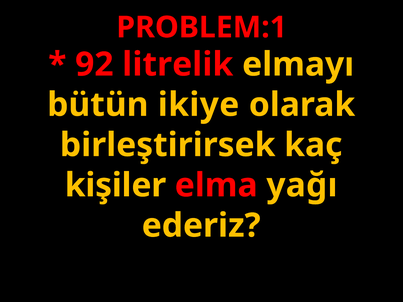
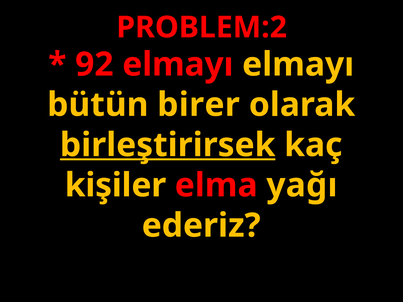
PROBLEM:1: PROBLEM:1 -> PROBLEM:2
92 litrelik: litrelik -> elmayı
ikiye: ikiye -> birer
birleştirirsek underline: none -> present
